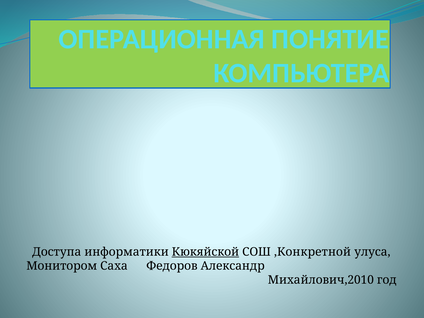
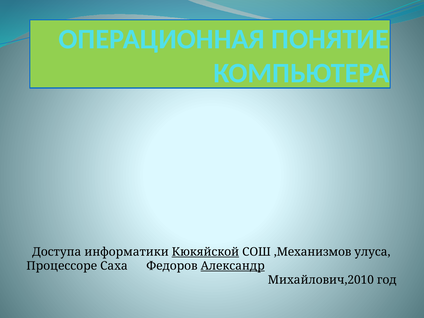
,Конкретной: ,Конкретной -> ,Механизмов
Монитором: Монитором -> Процессоре
Александр underline: none -> present
